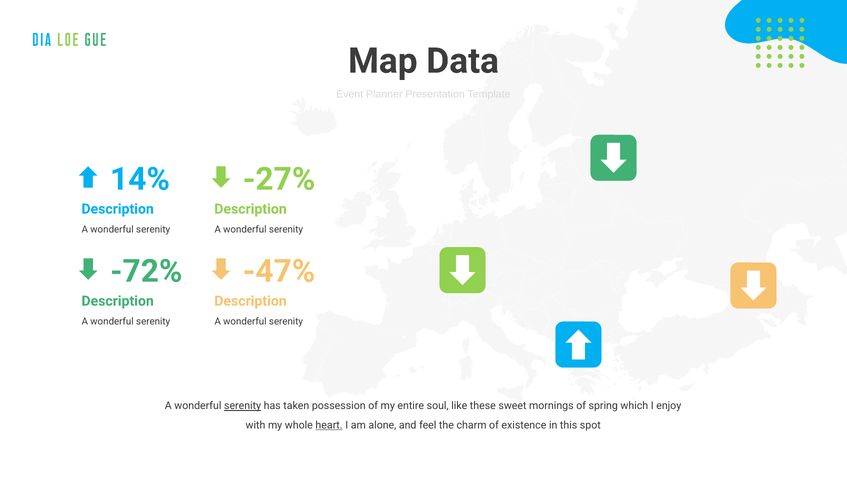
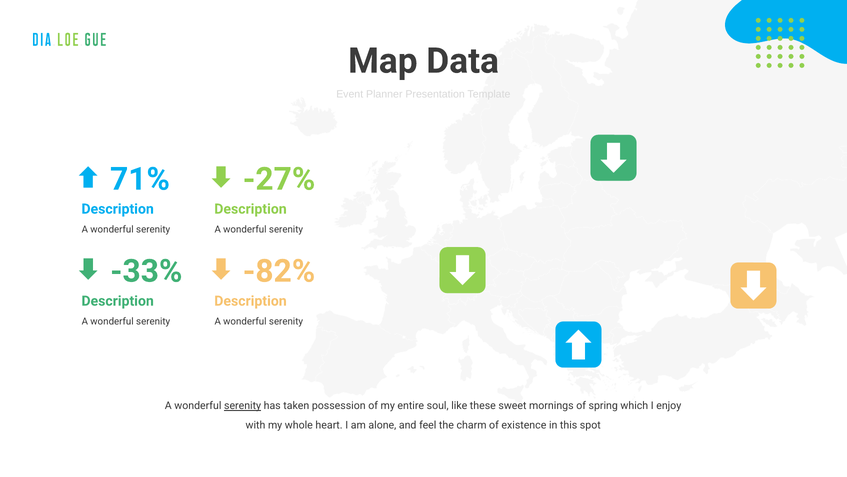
14%: 14% -> 71%
-72%: -72% -> -33%
-47%: -47% -> -82%
heart underline: present -> none
